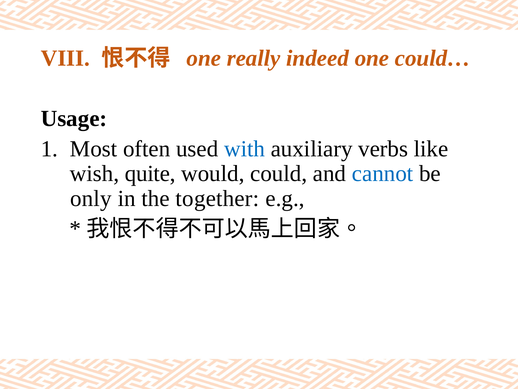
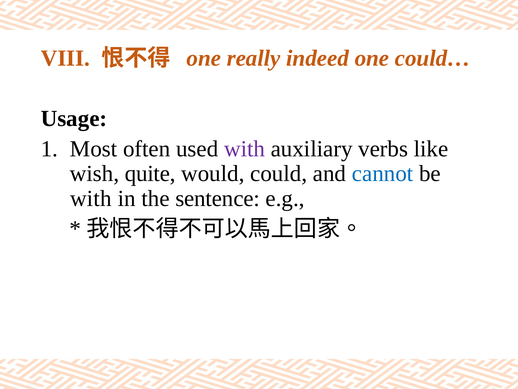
with at (245, 149) colour: blue -> purple
only at (91, 198): only -> with
together: together -> sentence
